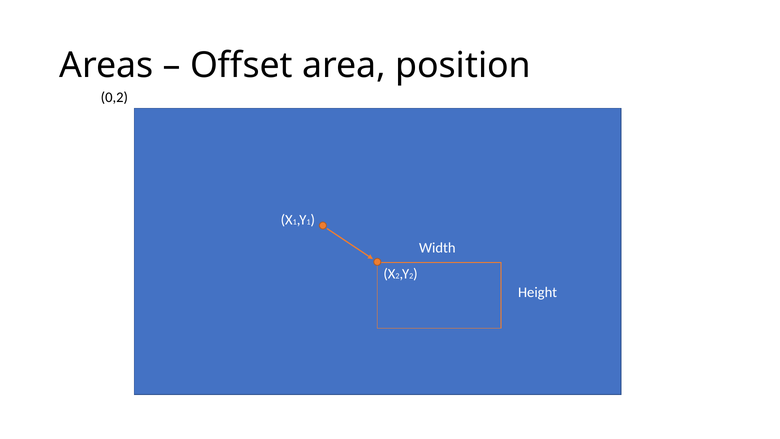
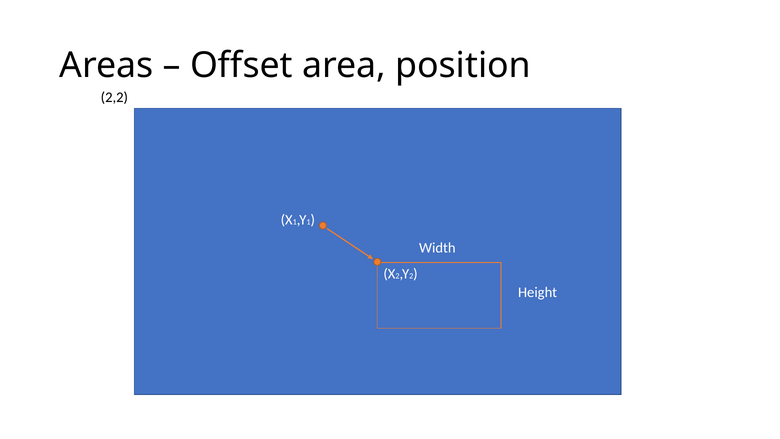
0,2: 0,2 -> 2,2
